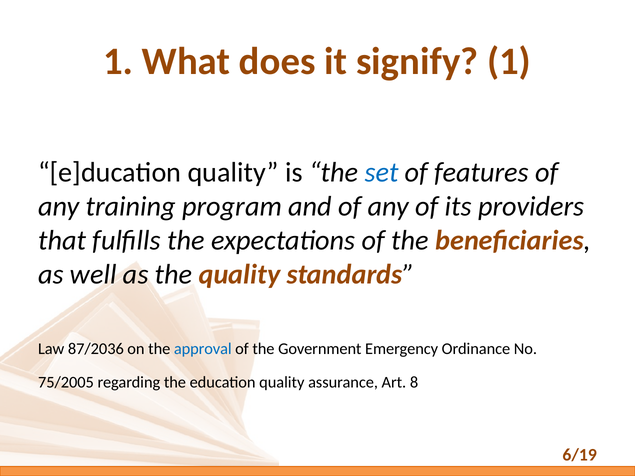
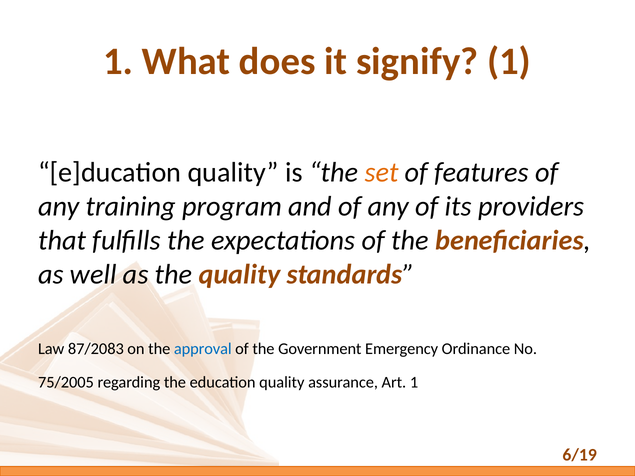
set colour: blue -> orange
87/2036: 87/2036 -> 87/2083
Art 8: 8 -> 1
